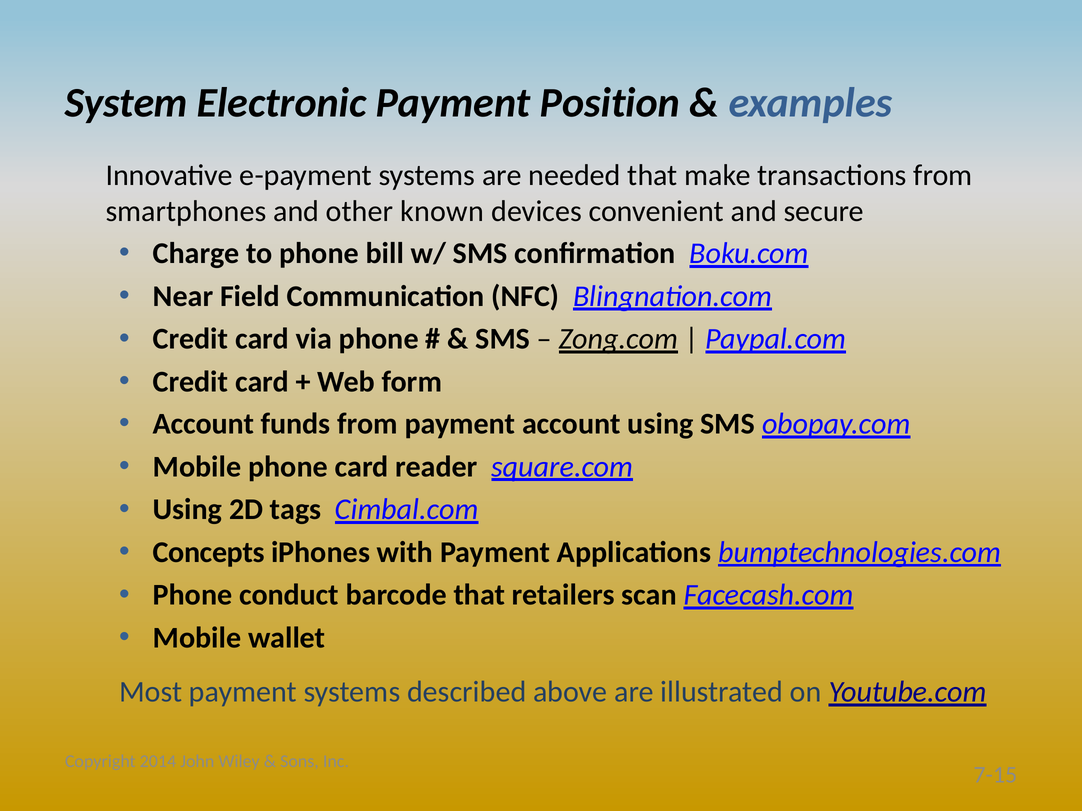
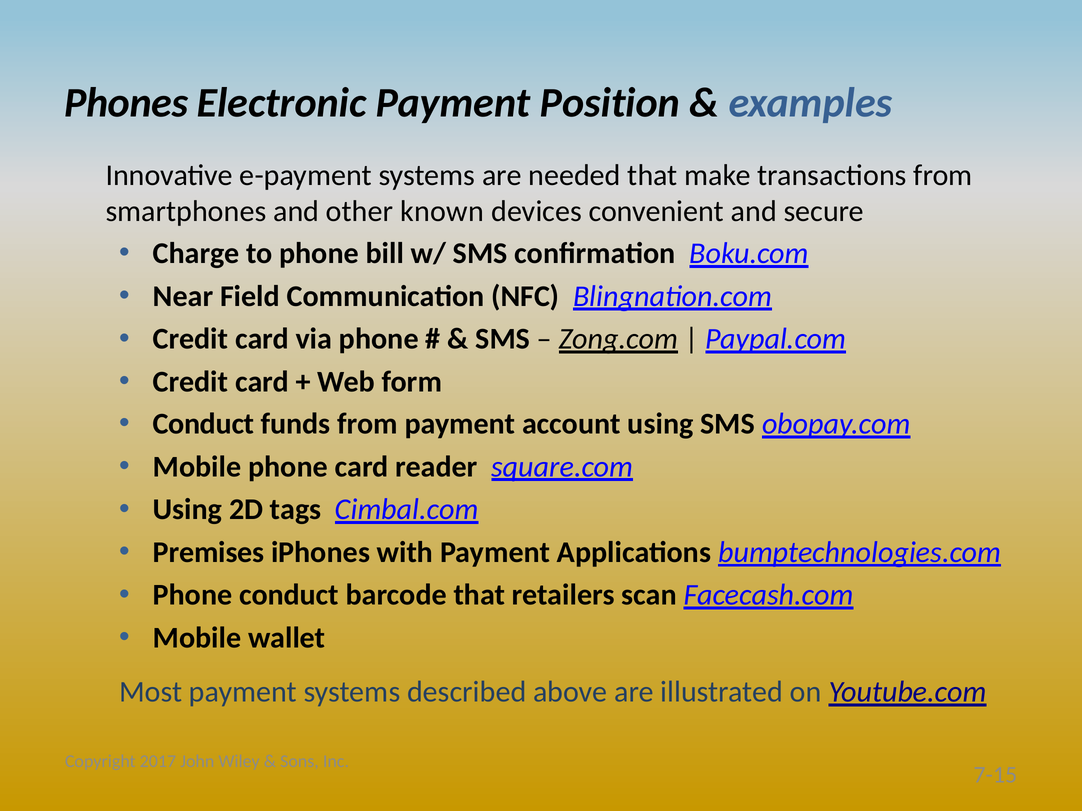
System: System -> Phones
Account at (203, 424): Account -> Conduct
Concepts: Concepts -> Premises
2014: 2014 -> 2017
